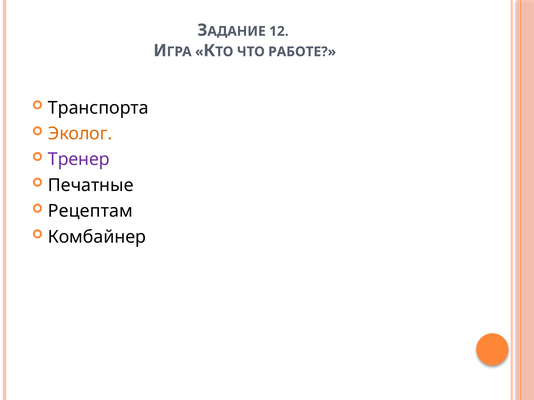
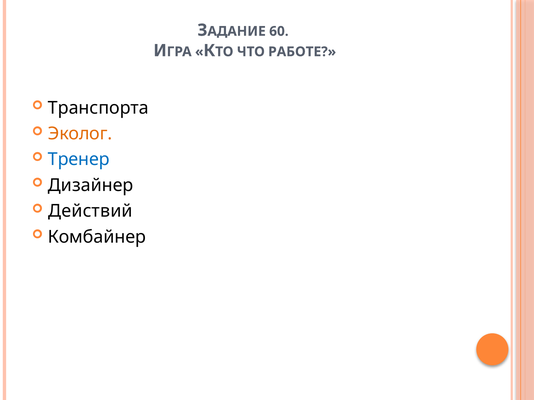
12: 12 -> 60
Тренер colour: purple -> blue
Печатные: Печатные -> Дизайнер
Рецептам: Рецептам -> Действий
